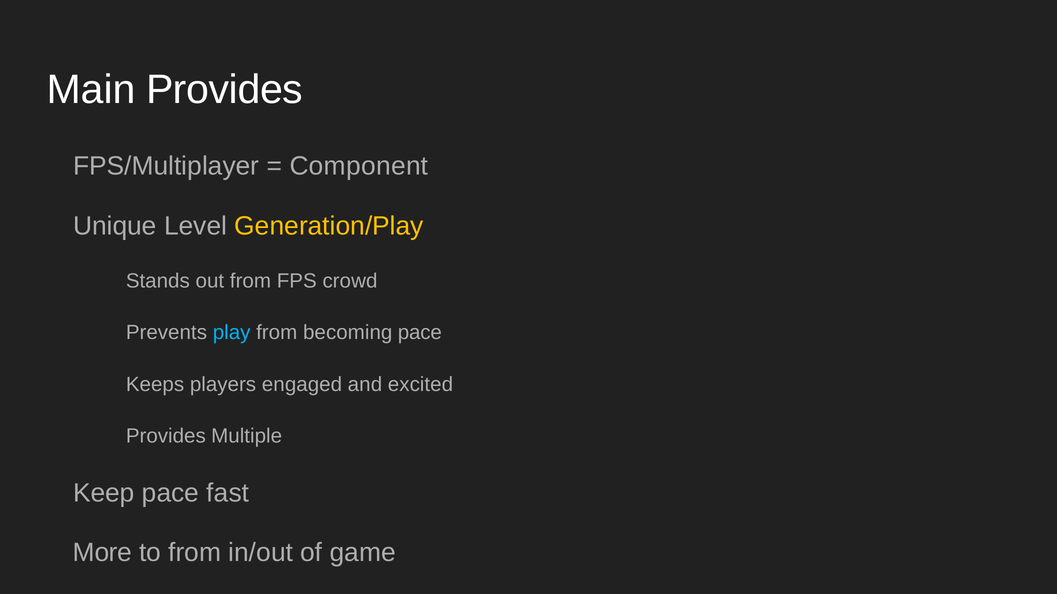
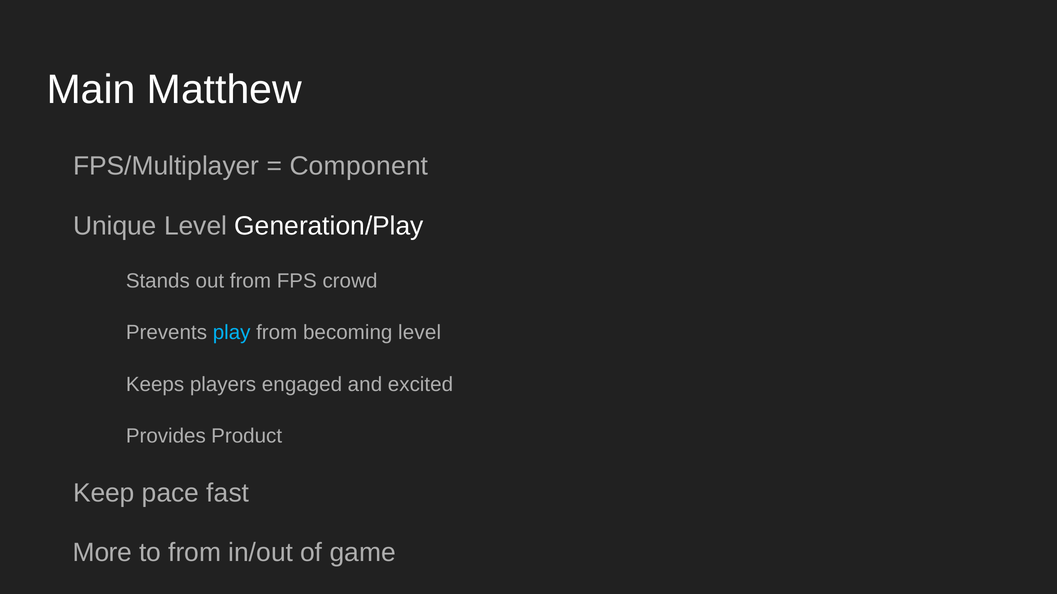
Main Provides: Provides -> Matthew
Generation/Play colour: yellow -> white
becoming pace: pace -> level
Multiple: Multiple -> Product
